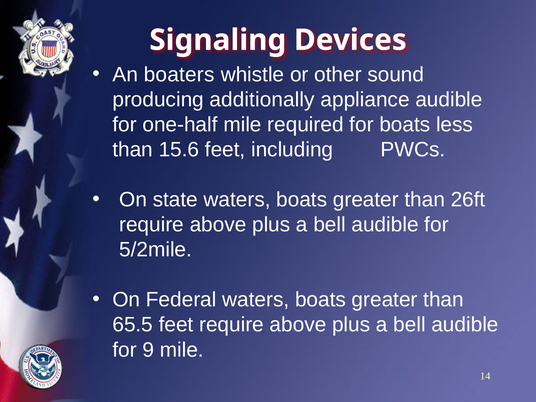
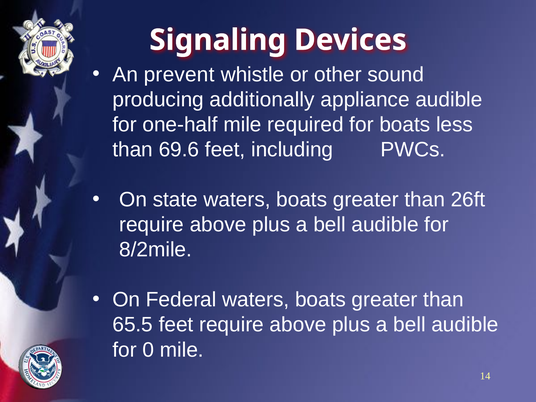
boaters: boaters -> prevent
15.6: 15.6 -> 69.6
5/2mile: 5/2mile -> 8/2mile
9: 9 -> 0
